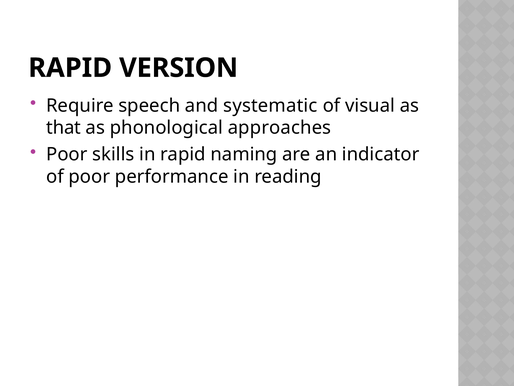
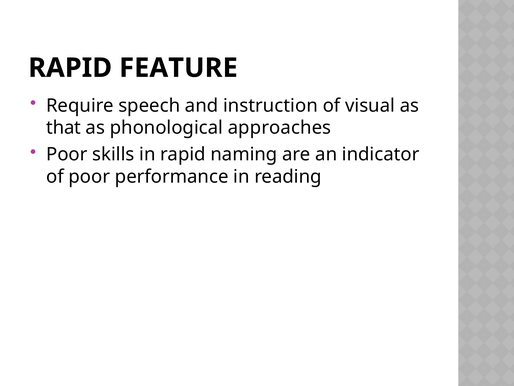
VERSION: VERSION -> FEATURE
systematic: systematic -> instruction
